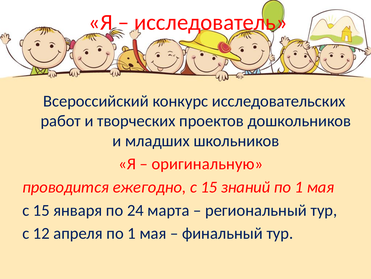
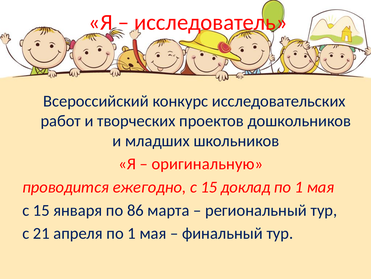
знаний: знаний -> доклад
24: 24 -> 86
12: 12 -> 21
